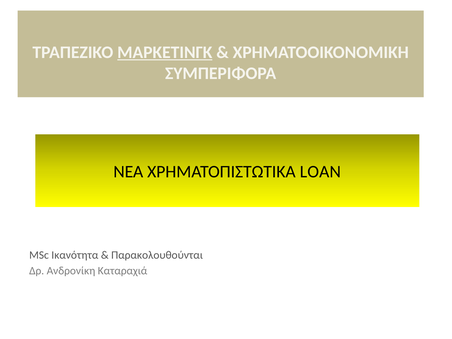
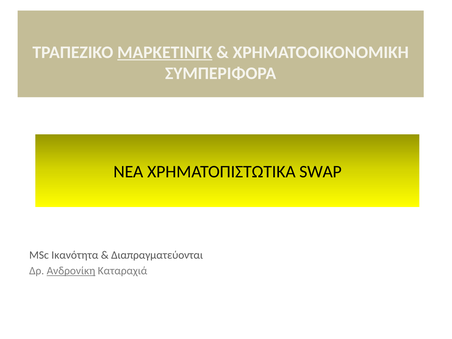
LOAN: LOAN -> SWAP
Παρακολουθούνται: Παρακολουθούνται -> Διαπραγματεύονται
Ανδρονίκη underline: none -> present
